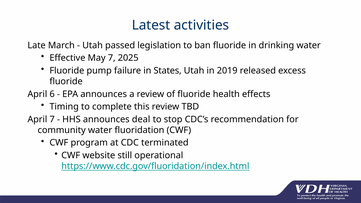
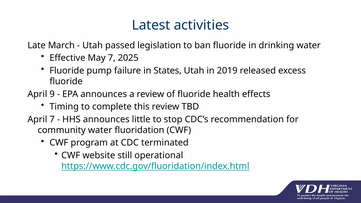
6: 6 -> 9
deal: deal -> little
